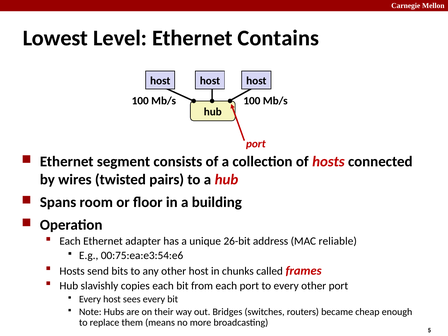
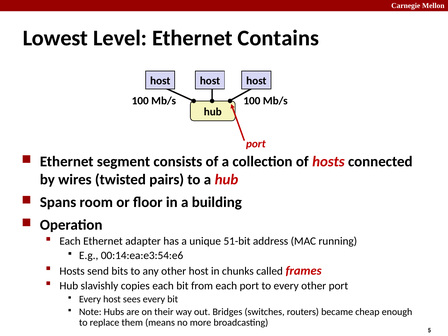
26-bit: 26-bit -> 51-bit
reliable: reliable -> running
00:75:ea:e3:54:e6: 00:75:ea:e3:54:e6 -> 00:14:ea:e3:54:e6
